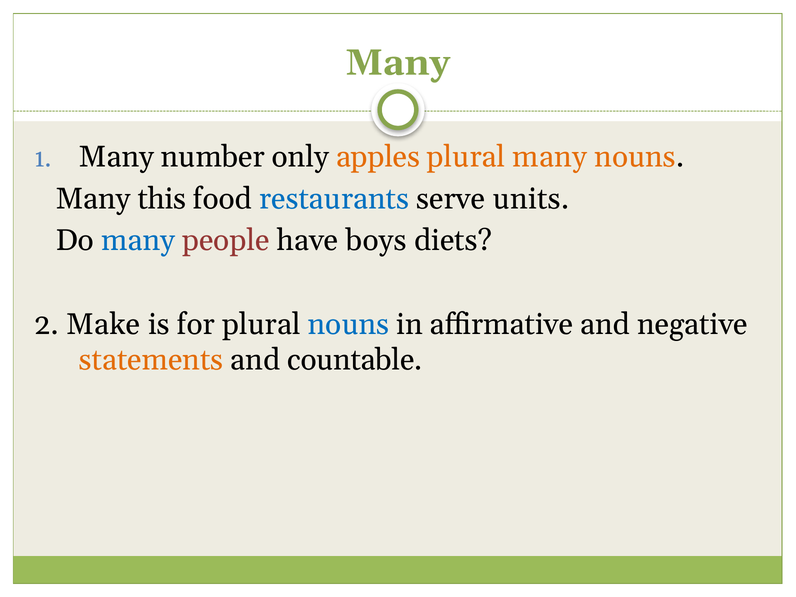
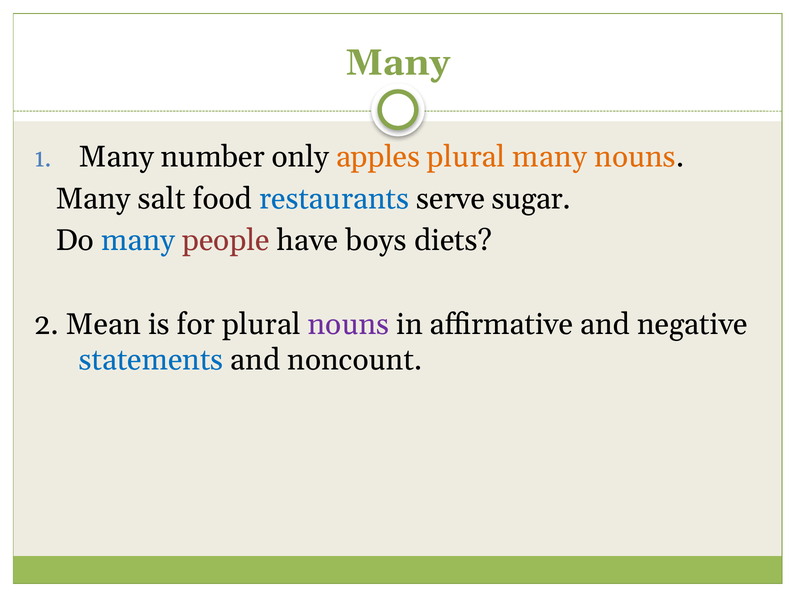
this: this -> salt
units: units -> sugar
Make: Make -> Mean
nouns at (349, 324) colour: blue -> purple
statements colour: orange -> blue
countable: countable -> noncount
